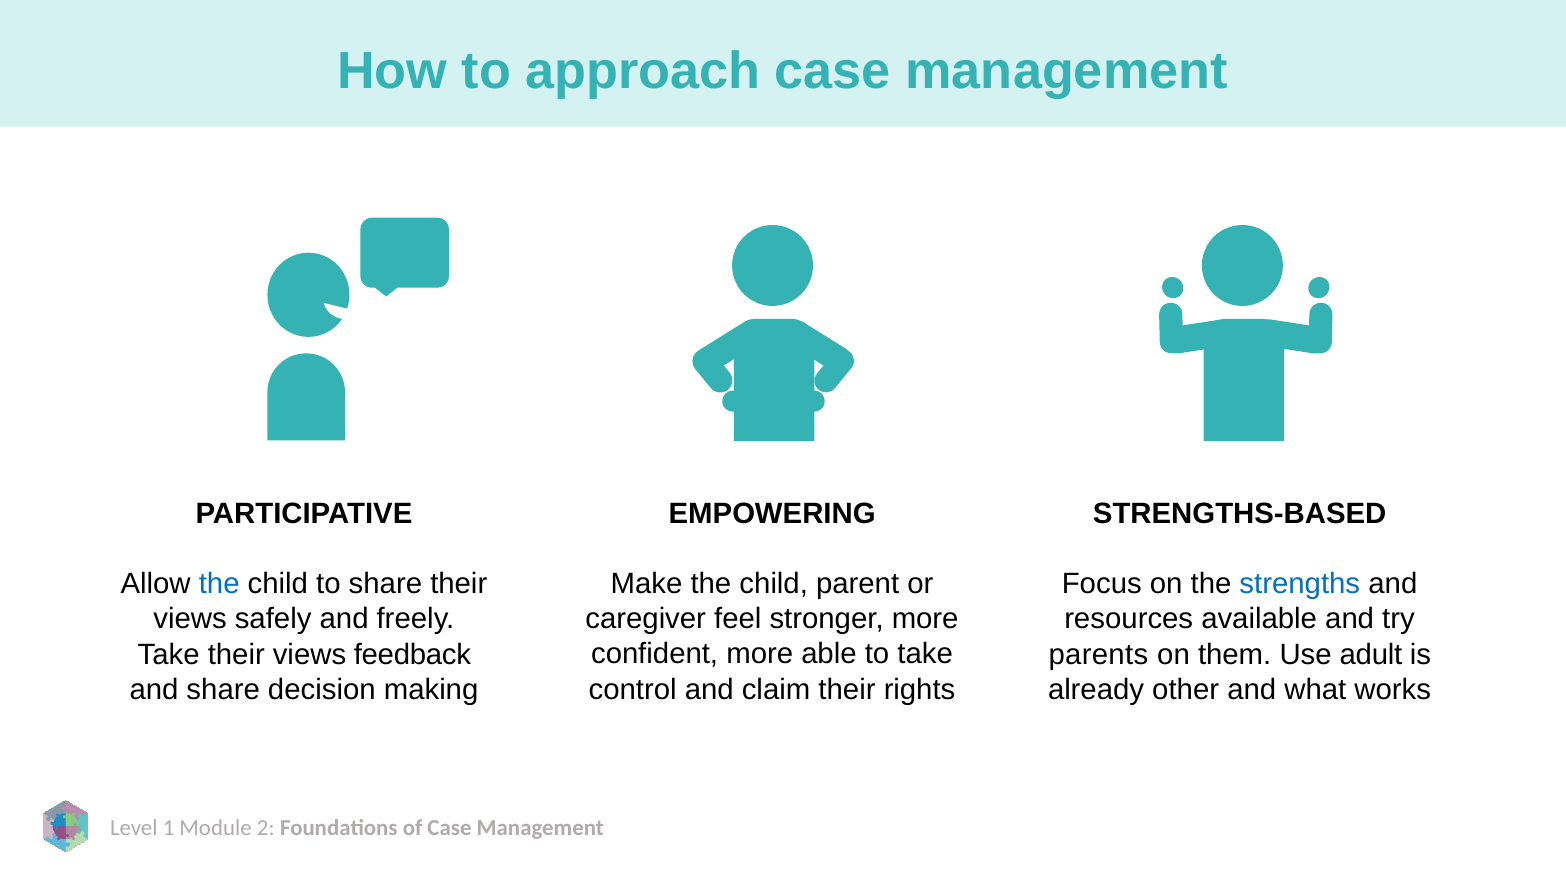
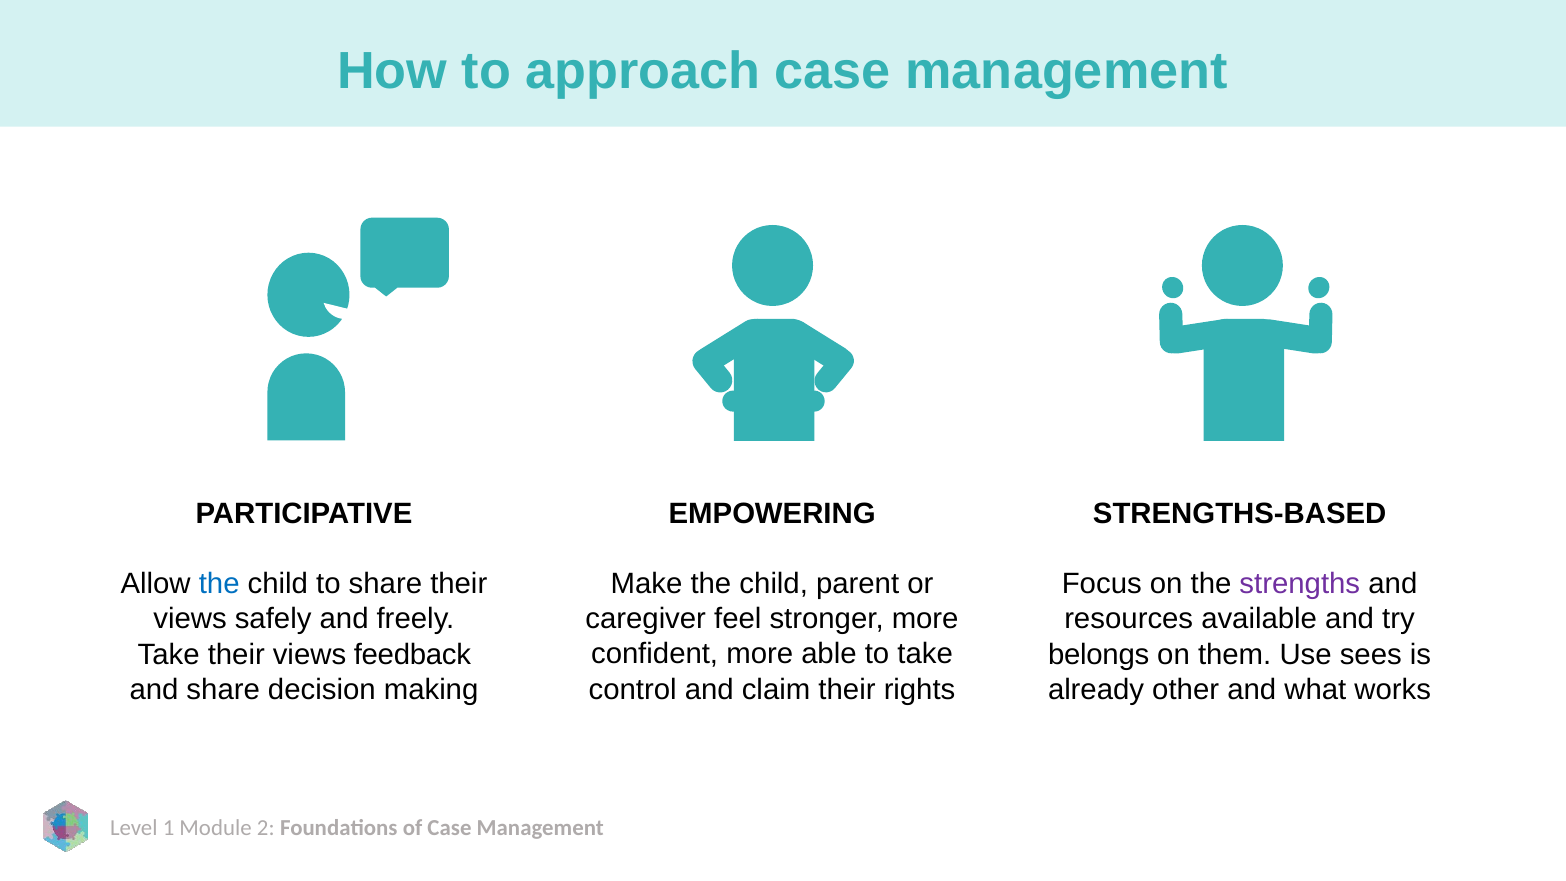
strengths colour: blue -> purple
parents: parents -> belongs
adult: adult -> sees
